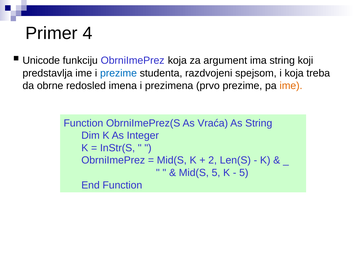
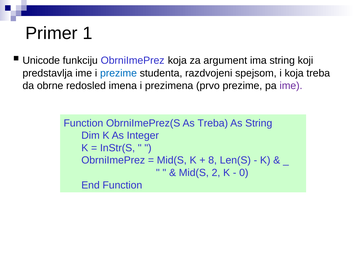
4: 4 -> 1
ime at (291, 86) colour: orange -> purple
As Vraća: Vraća -> Treba
2: 2 -> 8
Mid(S 5: 5 -> 2
5 at (244, 173): 5 -> 0
